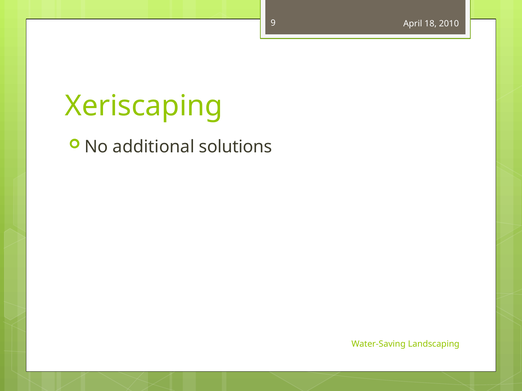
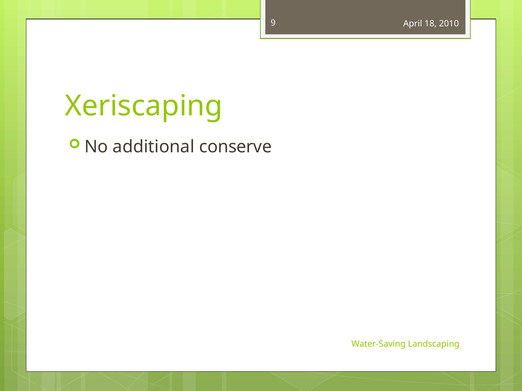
solutions: solutions -> conserve
